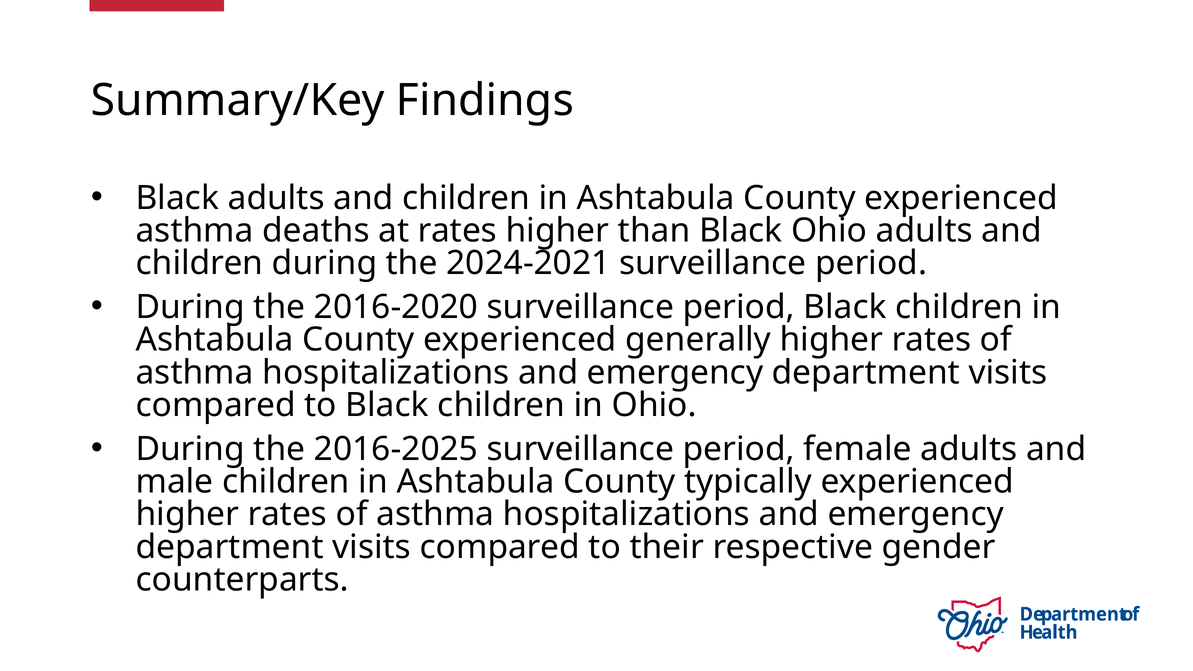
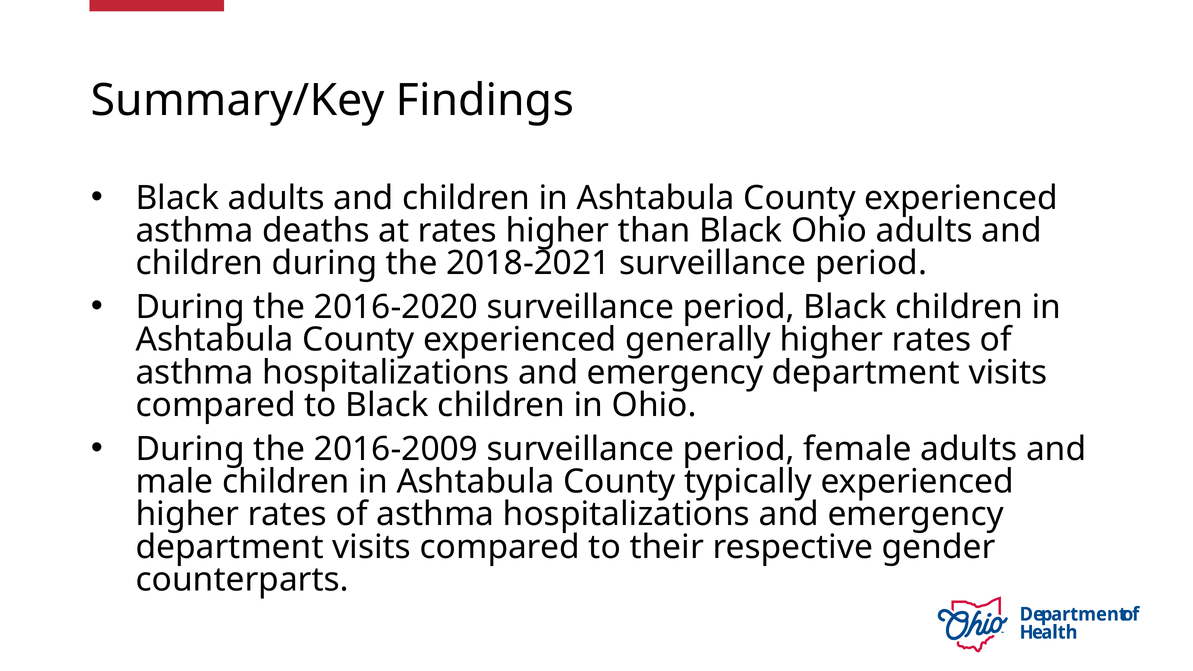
2024-2021: 2024-2021 -> 2018-2021
2016-2025: 2016-2025 -> 2016-2009
